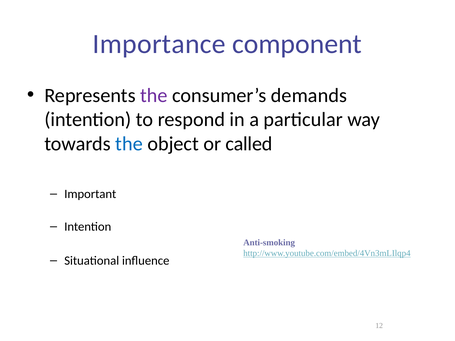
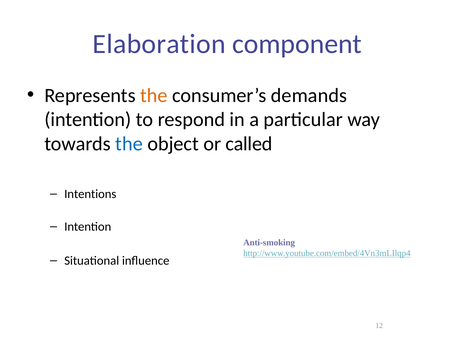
Importance: Importance -> Elaboration
the at (154, 95) colour: purple -> orange
Important: Important -> Intentions
